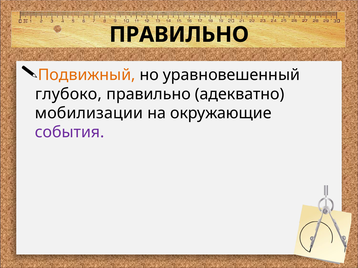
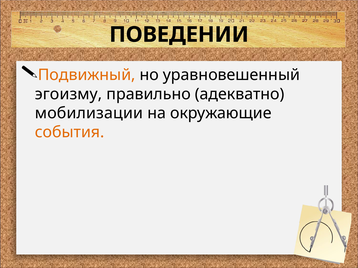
ПРАВИЛЬНО at (179, 35): ПРАВИЛЬНО -> ПОВЕДЕНИИ
глубоко: глубоко -> эгоизму
события colour: purple -> orange
